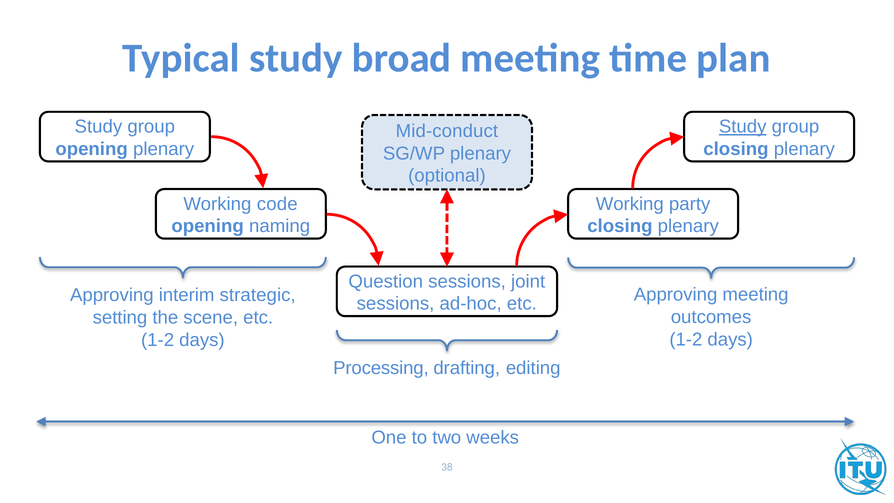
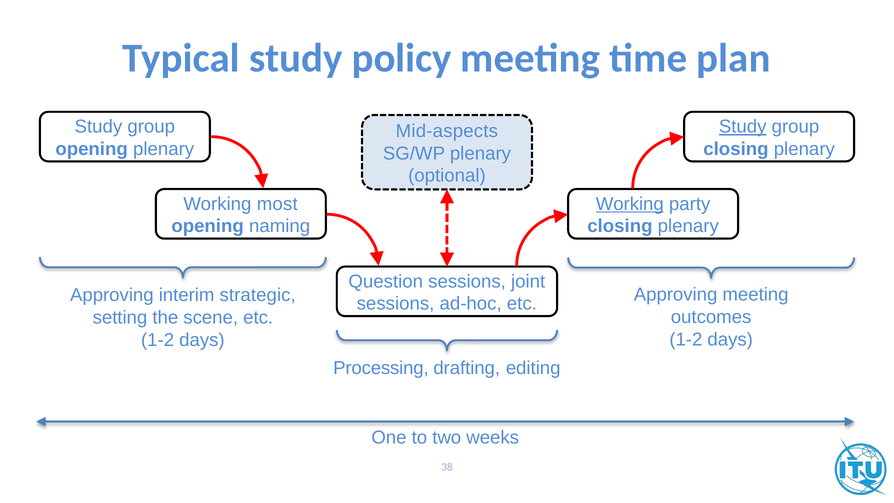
broad: broad -> policy
Mid-conduct: Mid-conduct -> Mid-aspects
code: code -> most
Working at (630, 204) underline: none -> present
